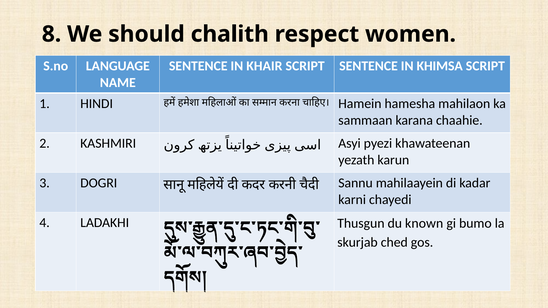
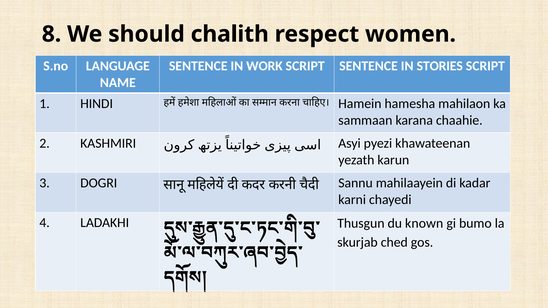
KHAIR: KHAIR -> WORK
KHIMSA: KHIMSA -> STORIES
